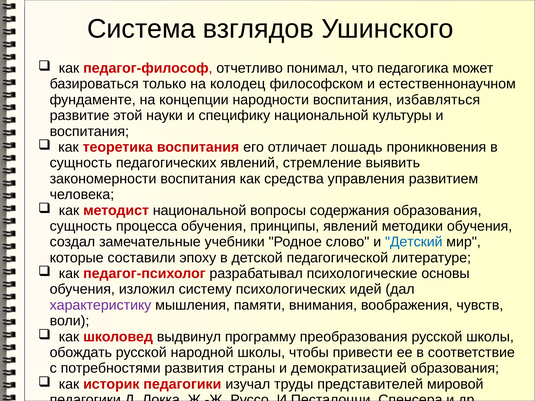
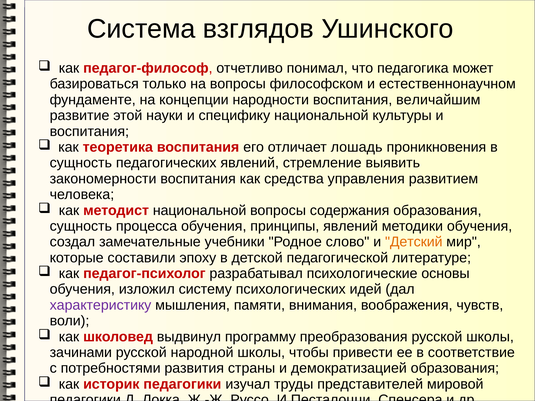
на колодец: колодец -> вопросы
избавляться: избавляться -> величайшим
Детский colour: blue -> orange
обождать: обождать -> зачинами
